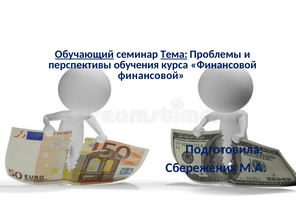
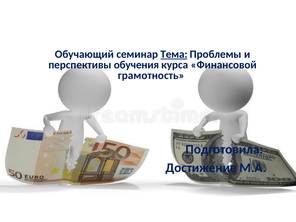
Обучающий underline: present -> none
финансовой at (151, 76): финансовой -> грамотность
Сбережения: Сбережения -> Достижение
